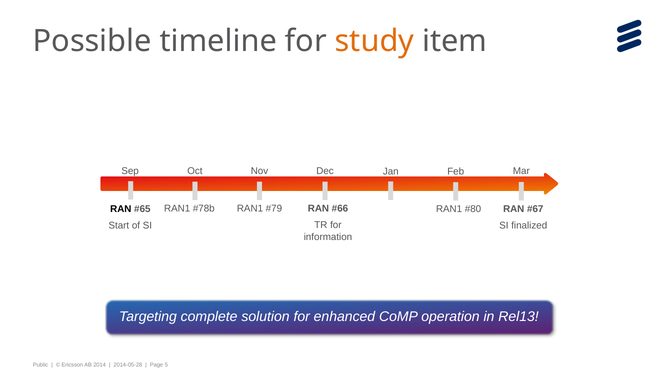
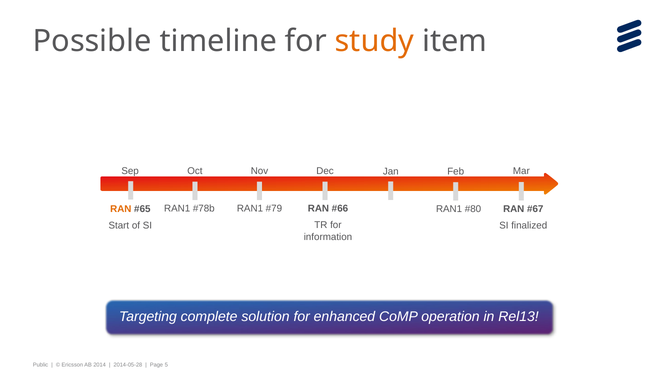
RAN at (121, 209) colour: black -> orange
